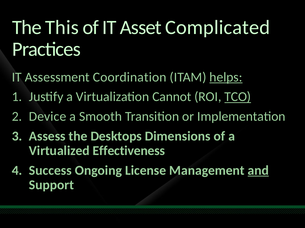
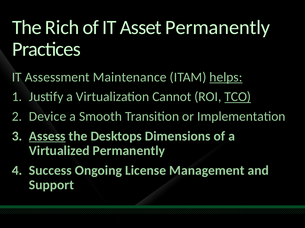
This: This -> Rich
Asset Complicated: Complicated -> Permanently
Coordination: Coordination -> Maintenance
Assess underline: none -> present
Virtualized Effectiveness: Effectiveness -> Permanently
and underline: present -> none
